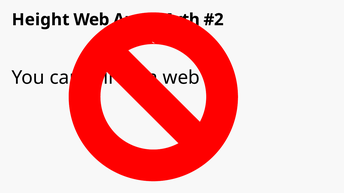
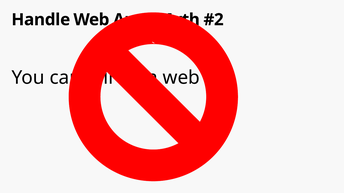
Height: Height -> Handle
